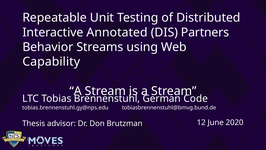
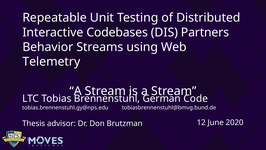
Annotated: Annotated -> Codebases
Capability: Capability -> Telemetry
